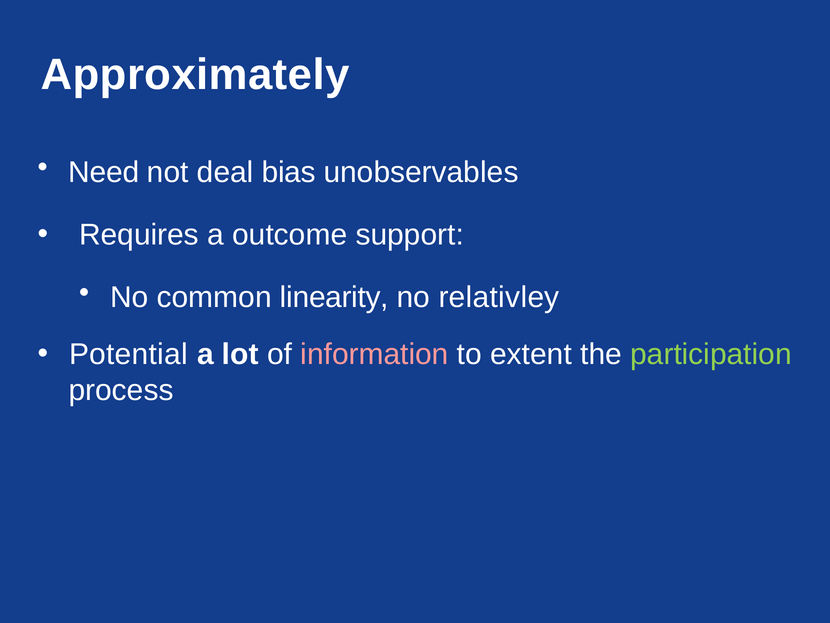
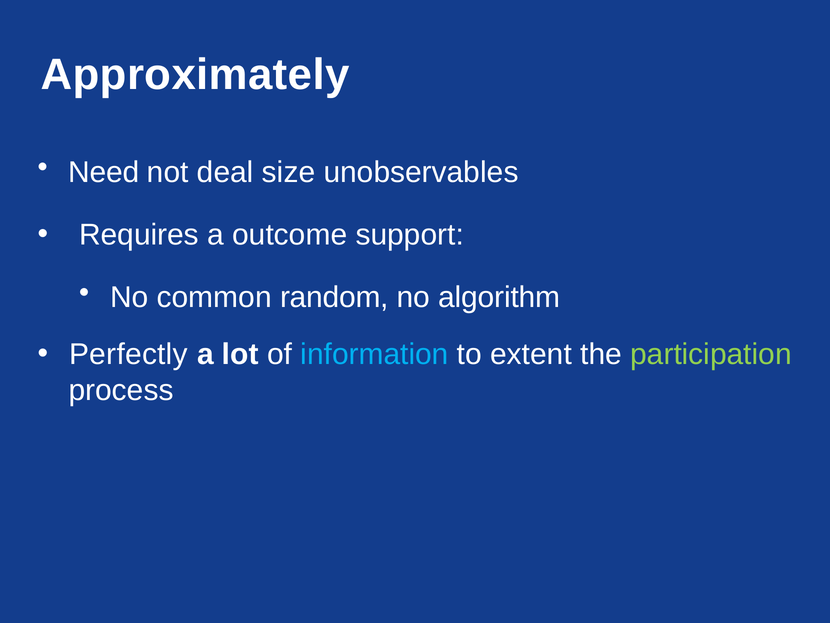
bias: bias -> size
linearity: linearity -> random
relativley: relativley -> algorithm
Potential: Potential -> Perfectly
information colour: pink -> light blue
